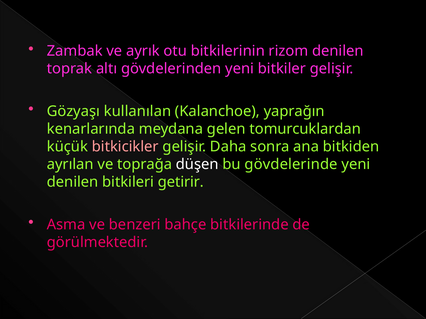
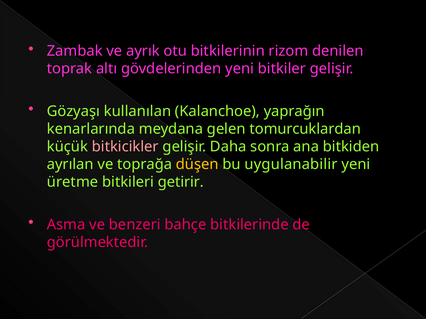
düşen colour: white -> yellow
gövdelerinde: gövdelerinde -> uygulanabilir
denilen at (73, 182): denilen -> üretme
